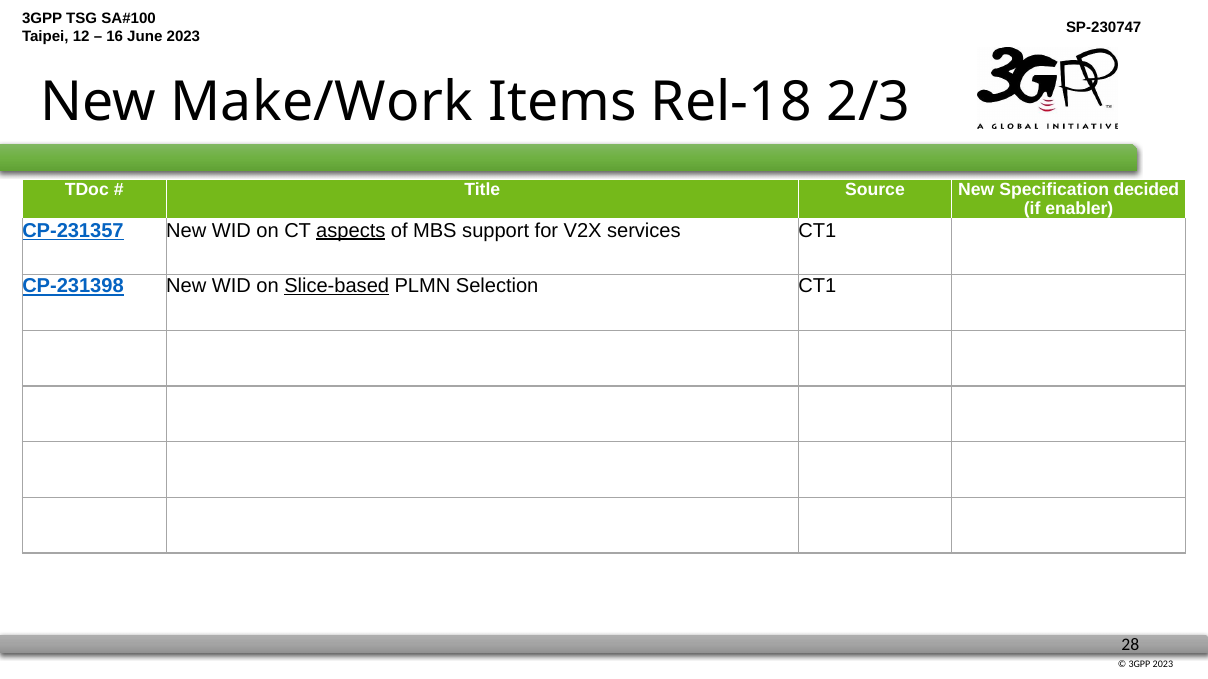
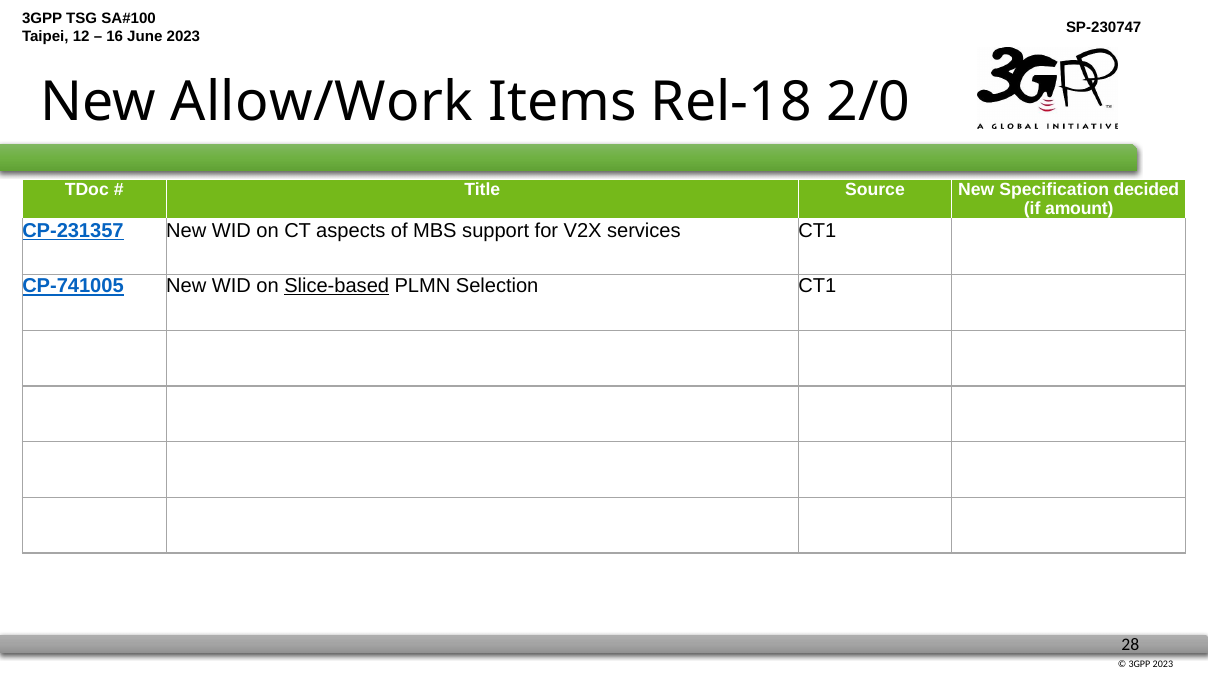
Make/Work: Make/Work -> Allow/Work
2/3: 2/3 -> 2/0
enabler: enabler -> amount
aspects underline: present -> none
CP-231398: CP-231398 -> CP-741005
